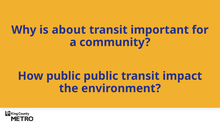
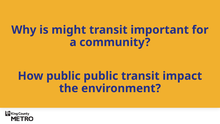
about: about -> might
